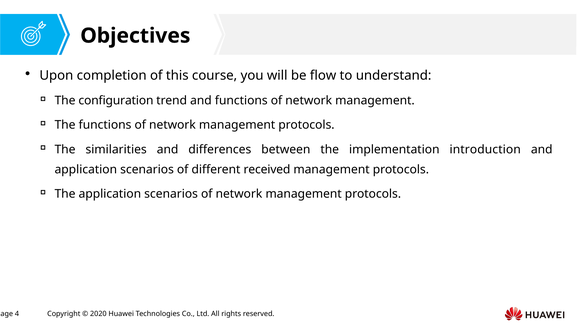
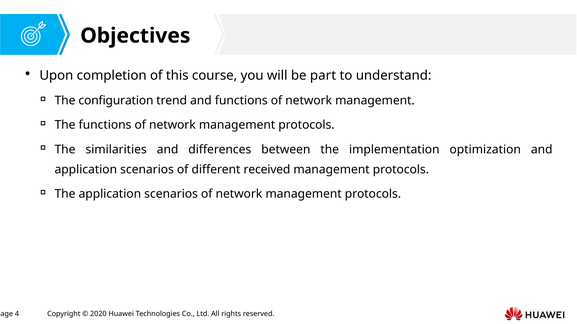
flow: flow -> part
introduction: introduction -> optimization
